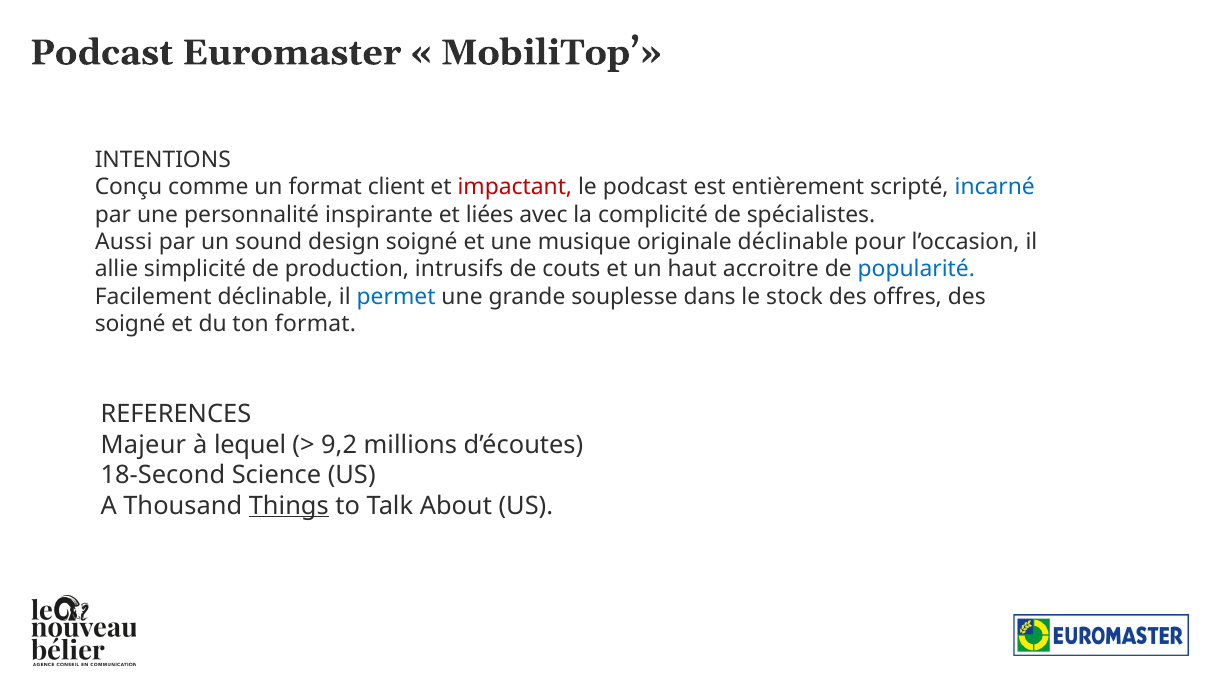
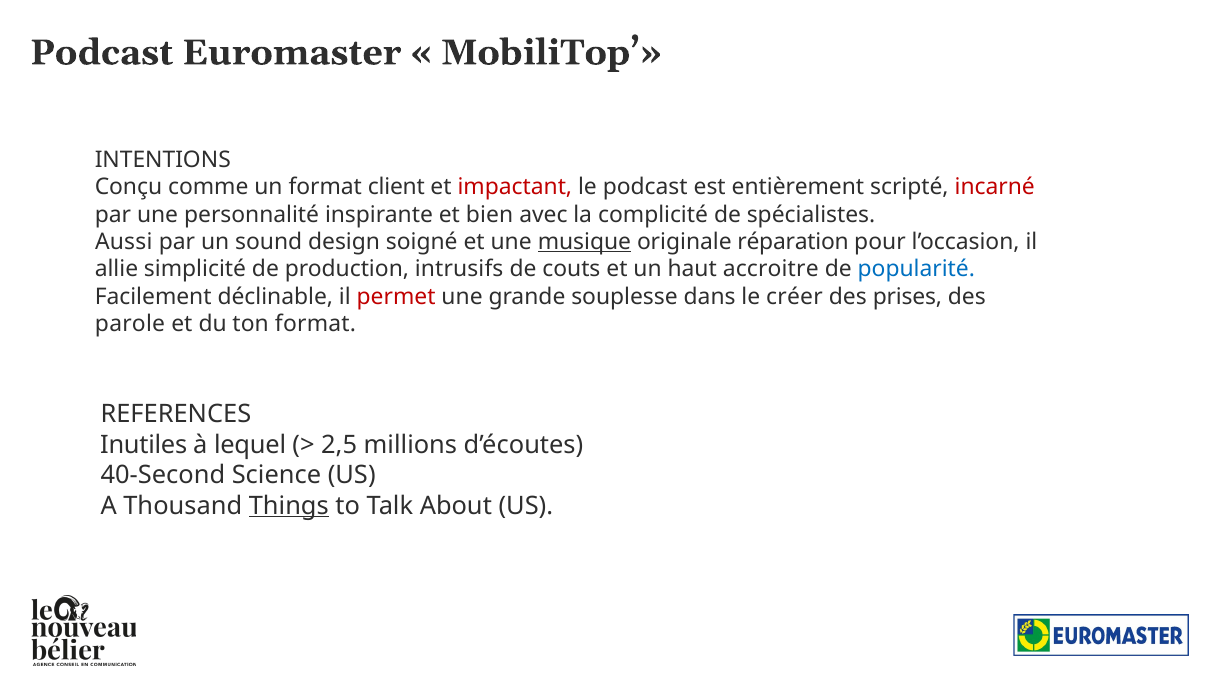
incarné colour: blue -> red
liées: liées -> bien
musique underline: none -> present
originale déclinable: déclinable -> réparation
permet colour: blue -> red
stock: stock -> créer
offres: offres -> prises
soigné at (130, 324): soigné -> parole
Majeur: Majeur -> Inutiles
9,2: 9,2 -> 2,5
18-Second: 18-Second -> 40-Second
